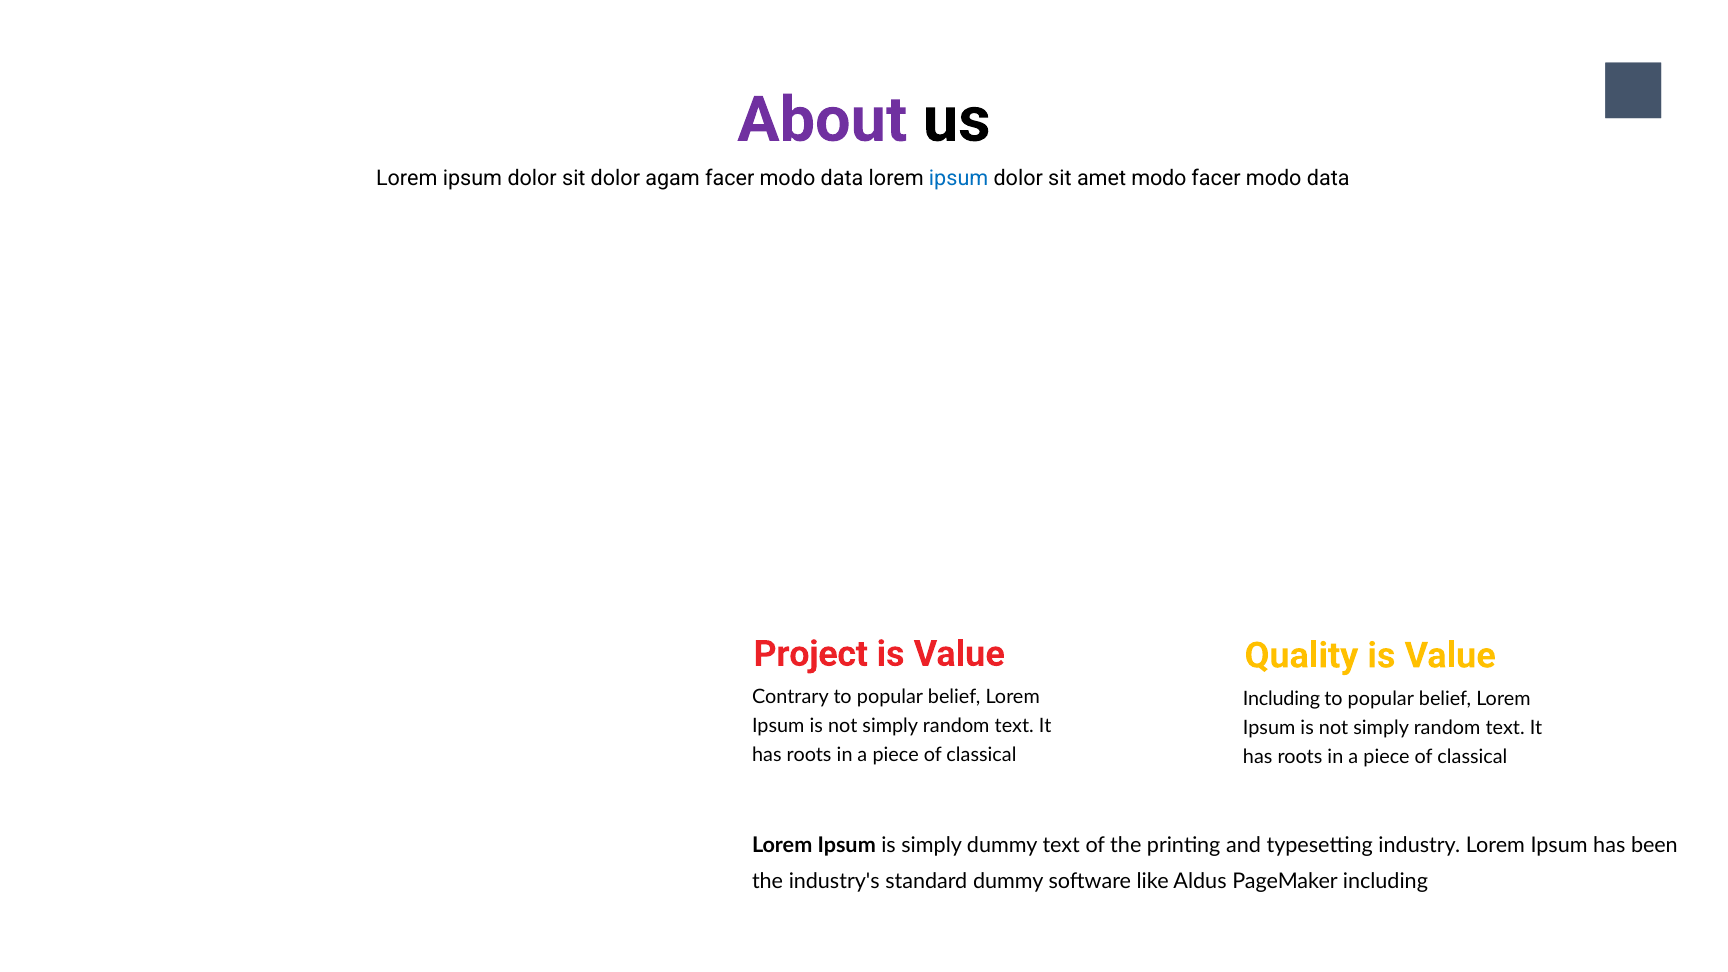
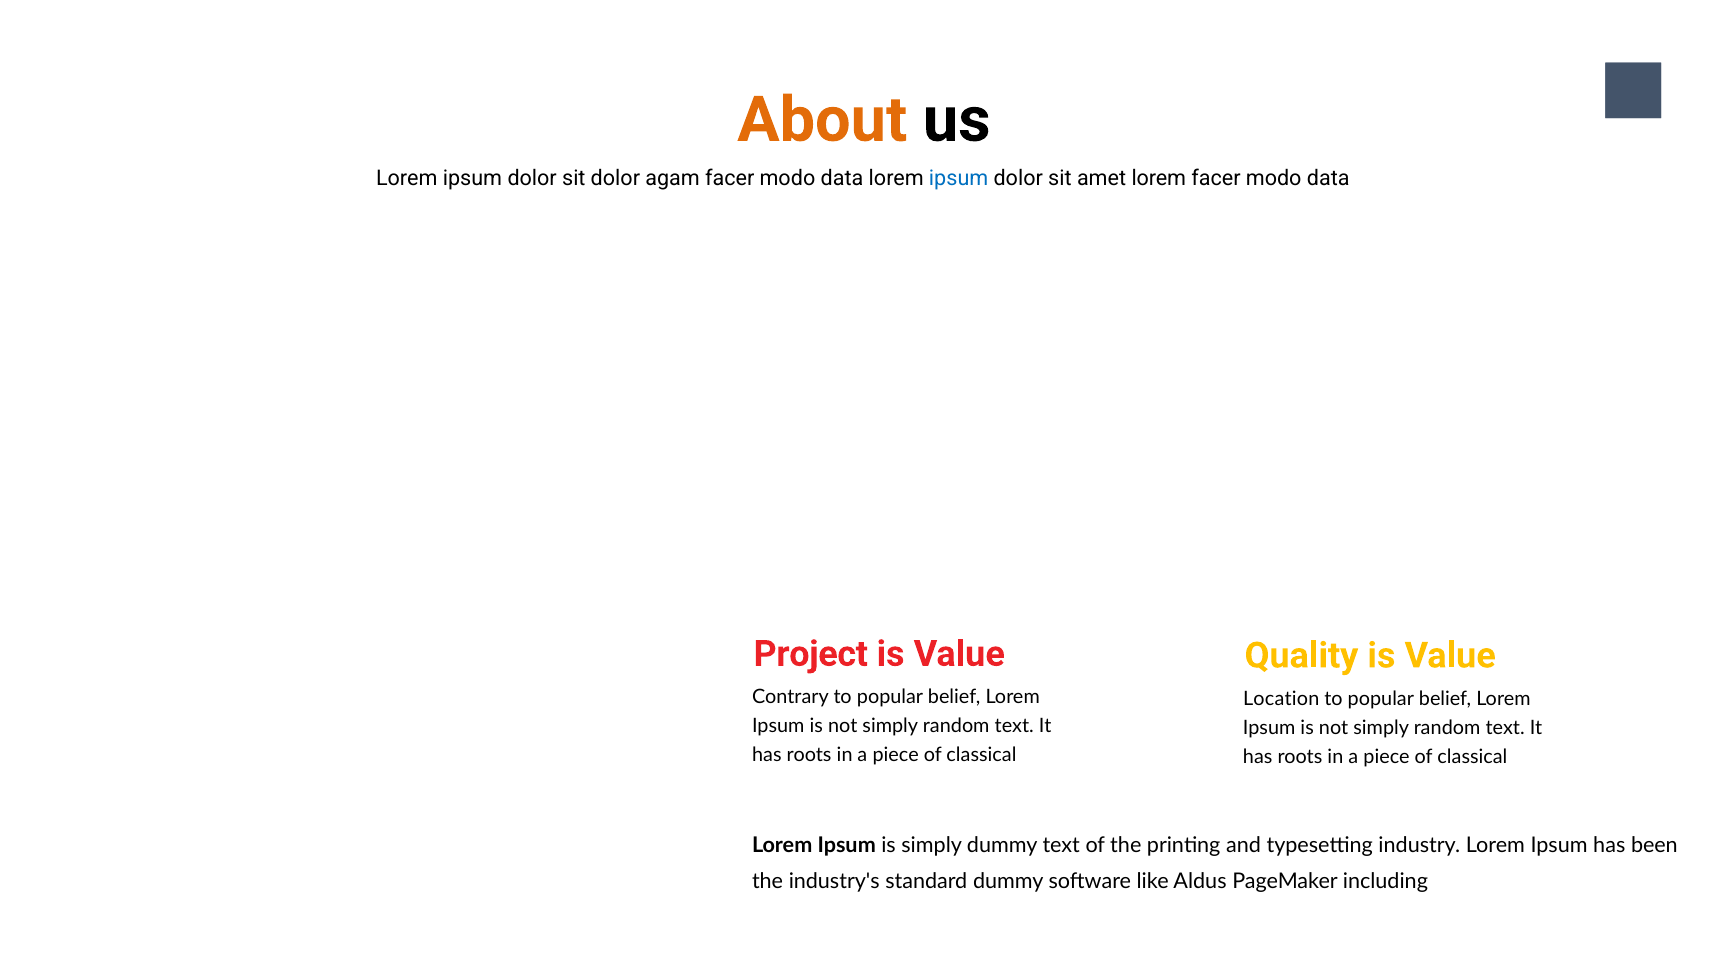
About colour: purple -> orange
amet modo: modo -> lorem
Including at (1281, 699): Including -> Location
